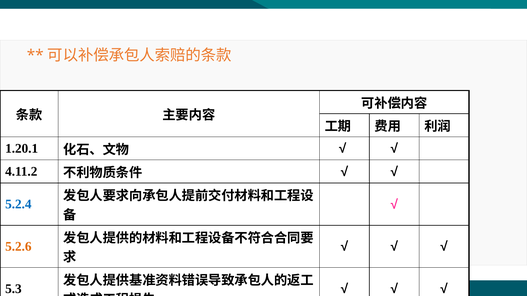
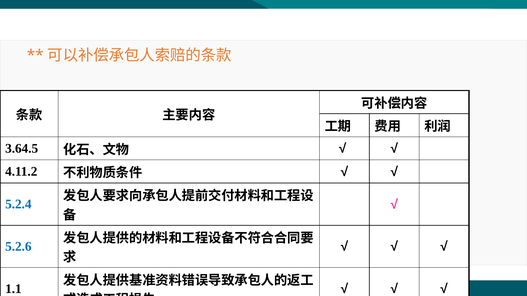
1.20.1: 1.20.1 -> 3.64.5
5.2.6 colour: orange -> blue
5.3: 5.3 -> 1.1
